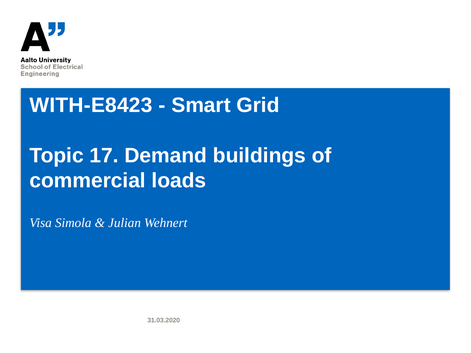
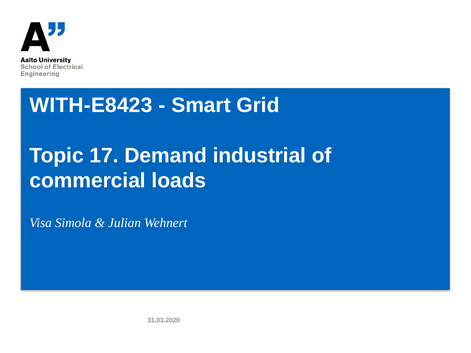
buildings: buildings -> industrial
